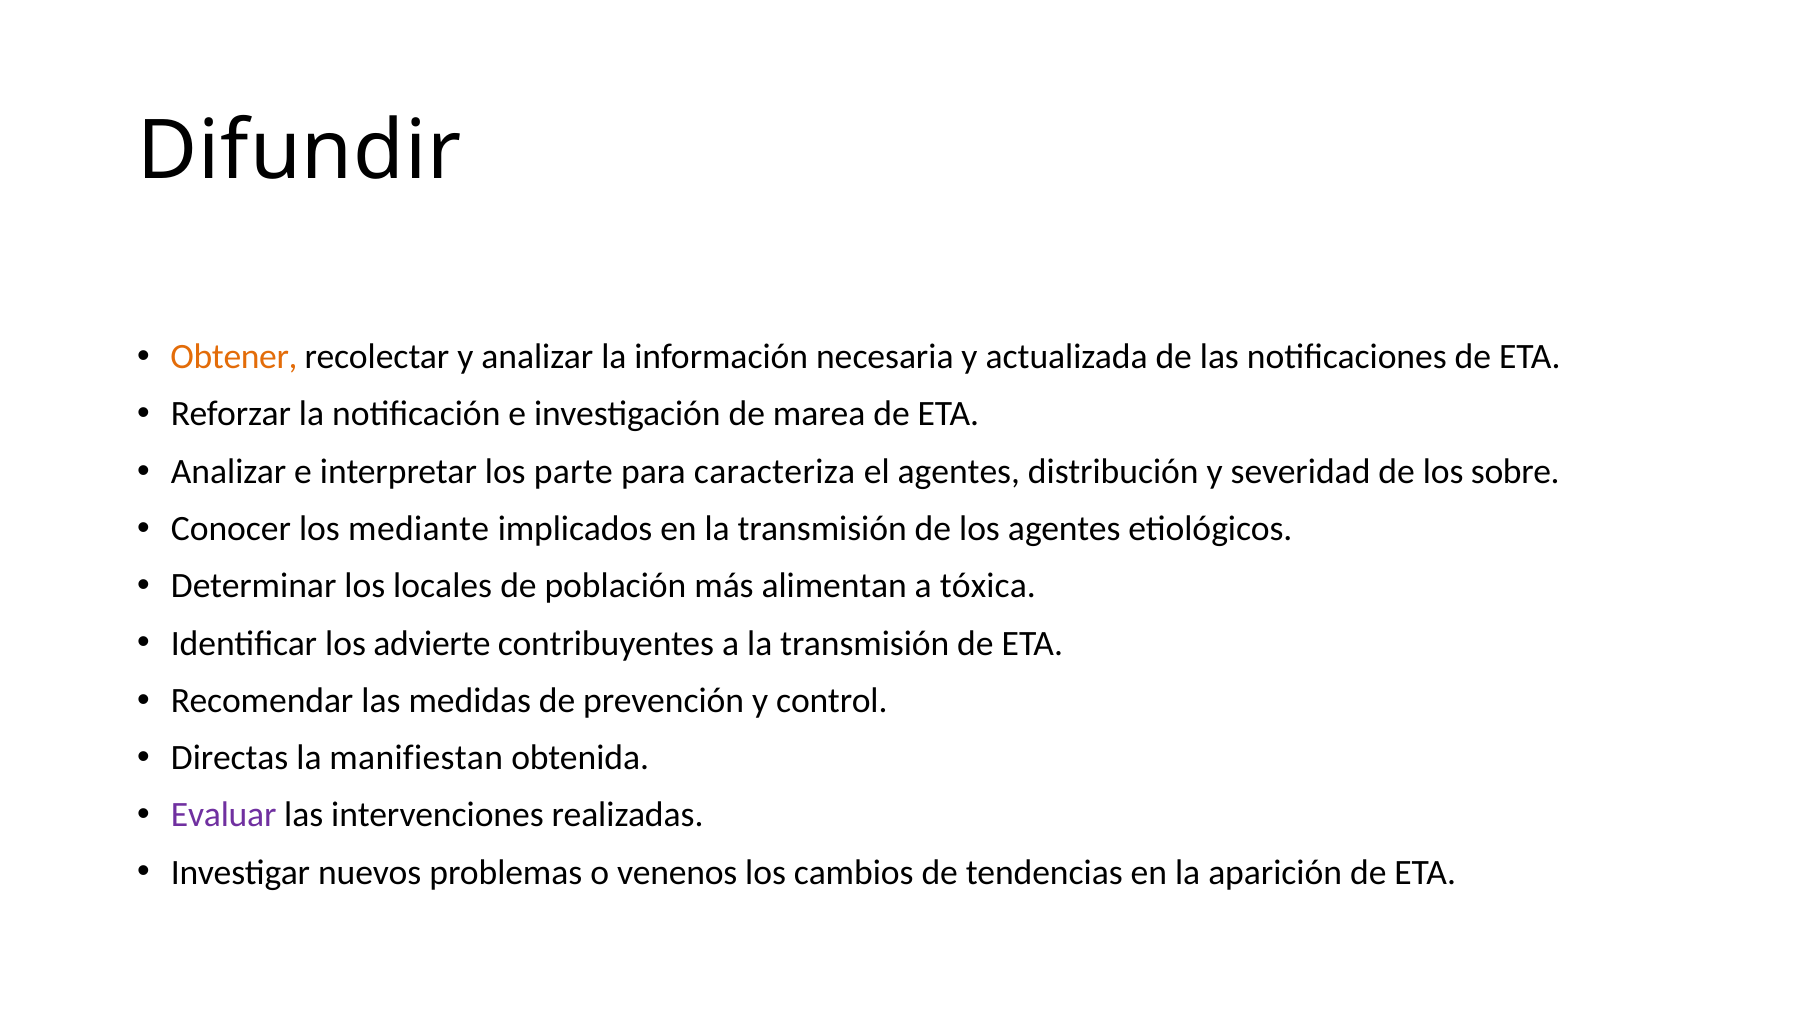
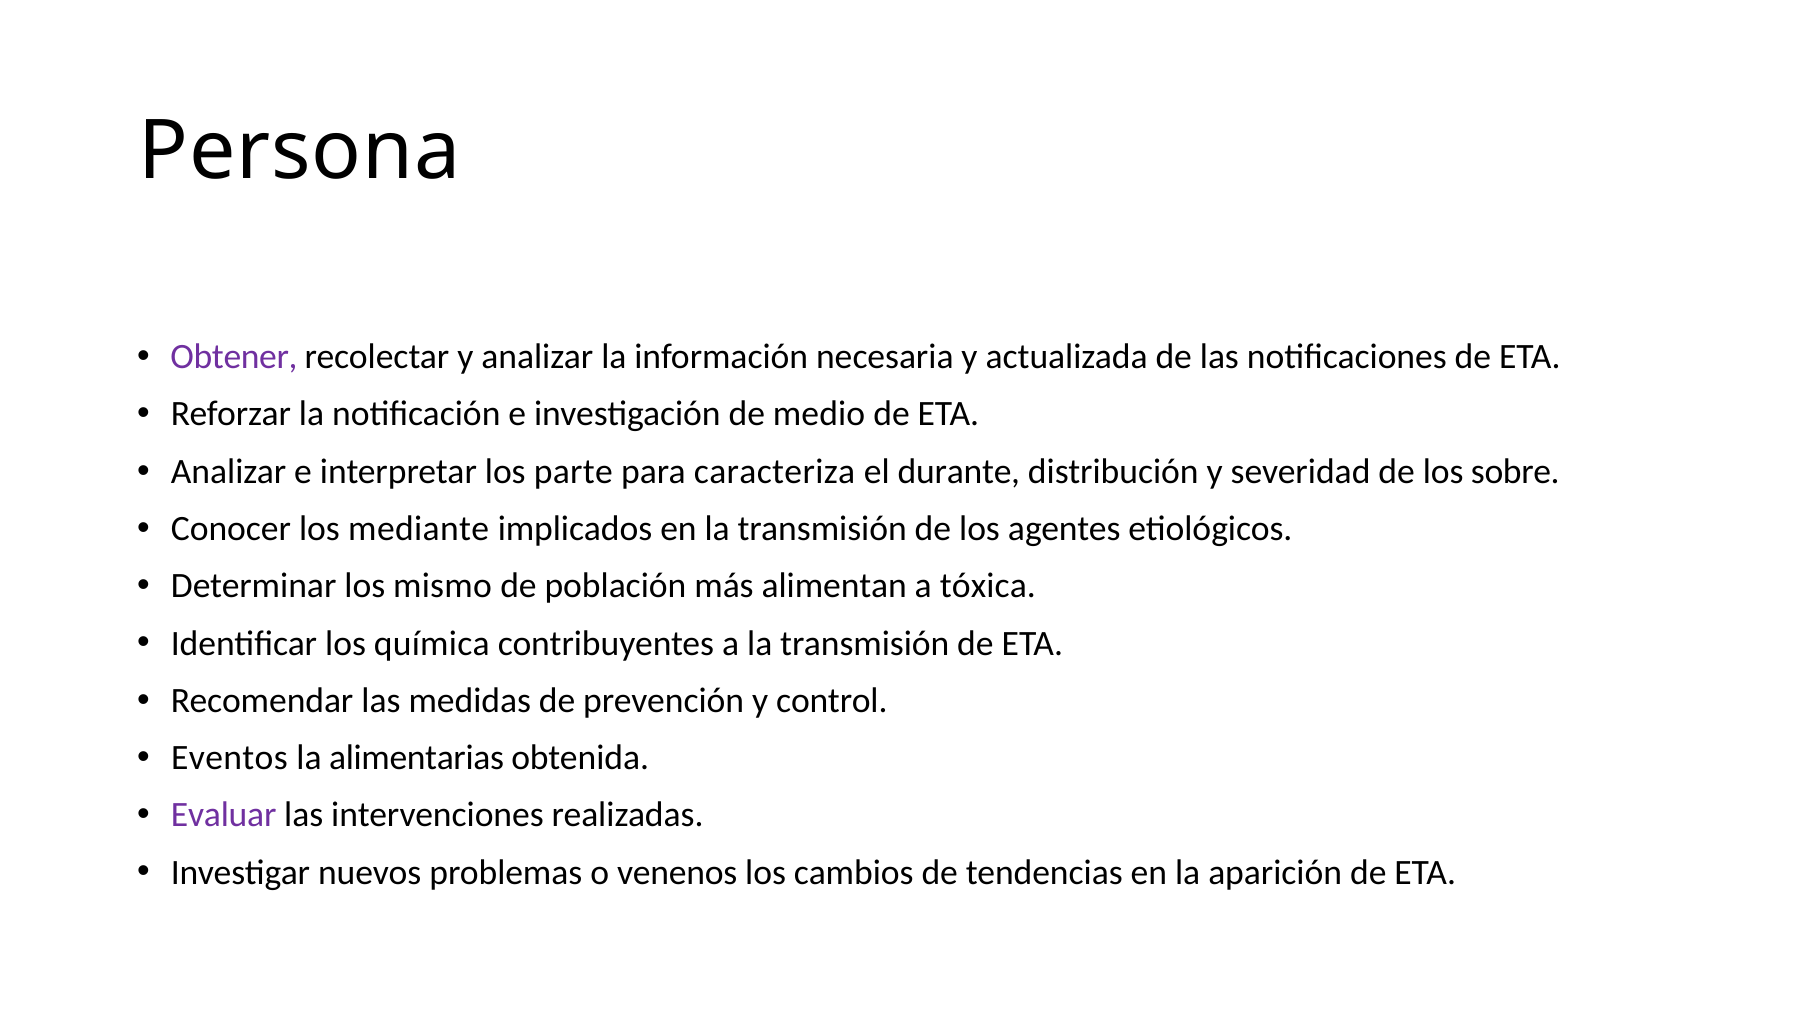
Difundir: Difundir -> Persona
Obtener colour: orange -> purple
marea: marea -> medio
el agentes: agentes -> durante
locales: locales -> mismo
advierte: advierte -> química
Directas: Directas -> Eventos
manifiestan: manifiestan -> alimentarias
